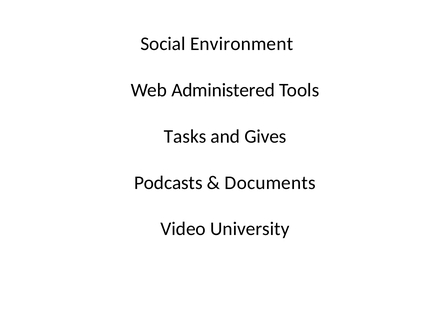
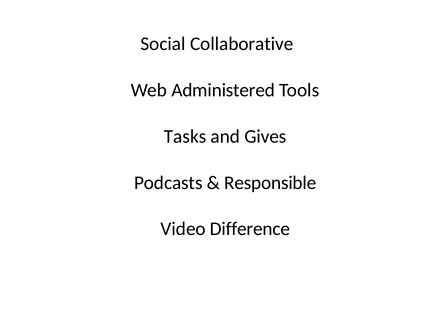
Environment: Environment -> Collaborative
Documents: Documents -> Responsible
University: University -> Difference
